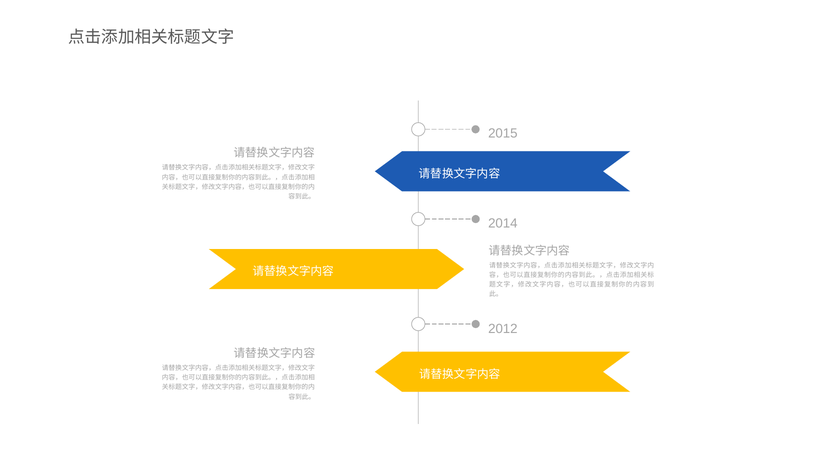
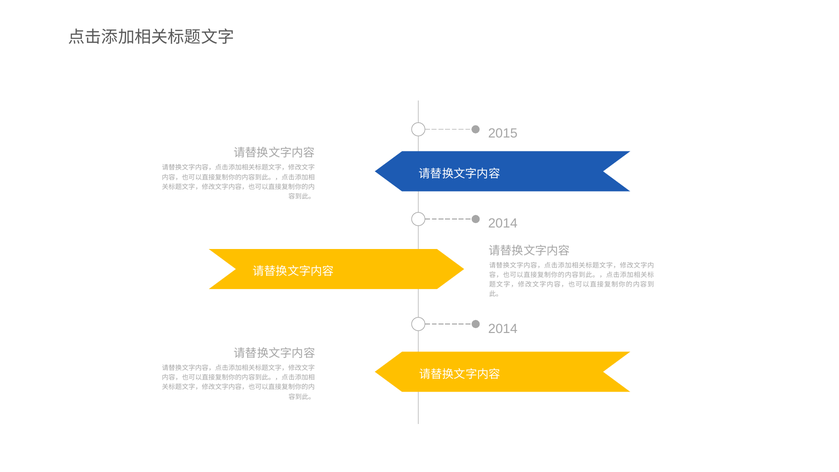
2012 at (503, 329): 2012 -> 2014
